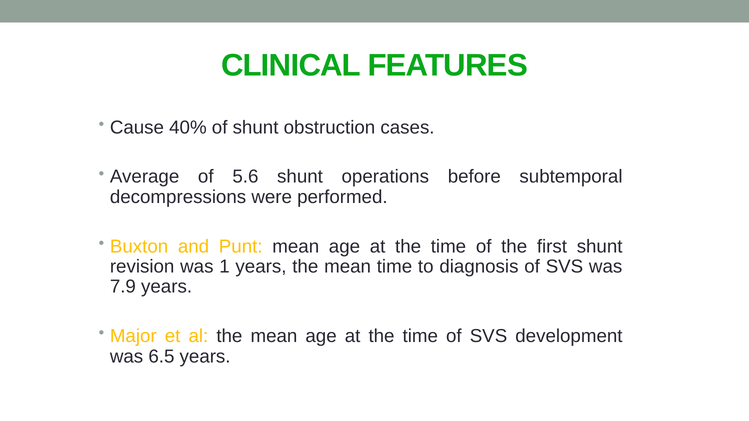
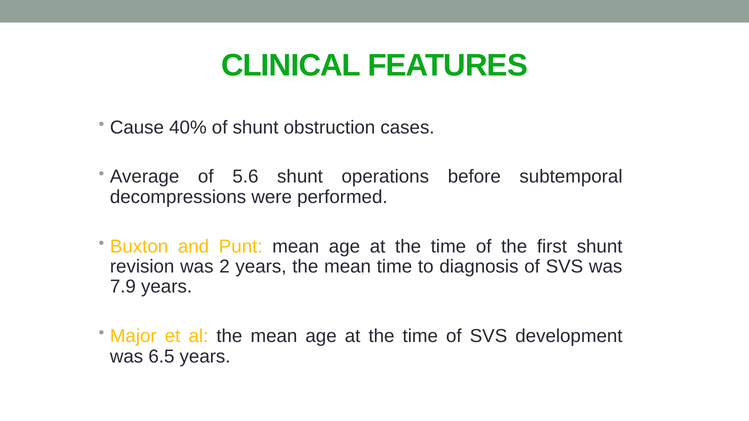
1: 1 -> 2
